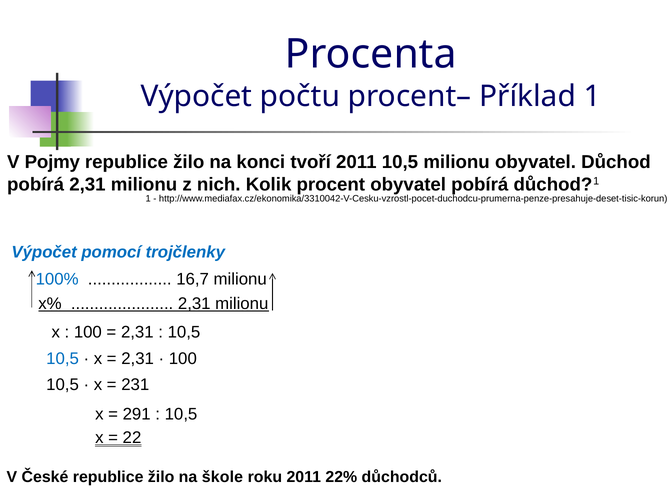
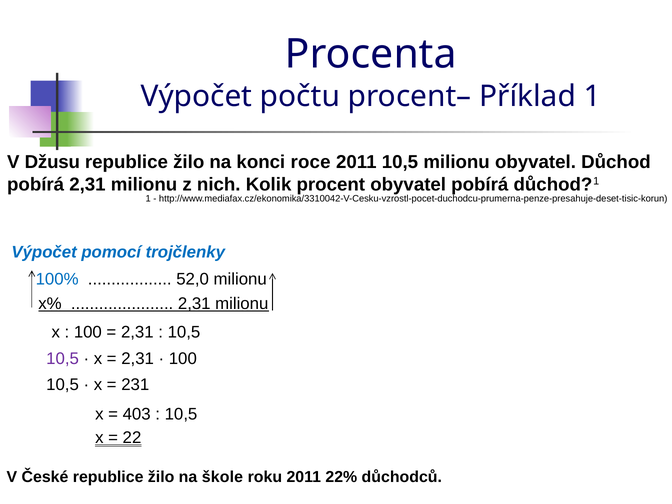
Pojmy: Pojmy -> Džusu
tvoří: tvoří -> roce
16,7: 16,7 -> 52,0
10,5 at (63, 358) colour: blue -> purple
291: 291 -> 403
